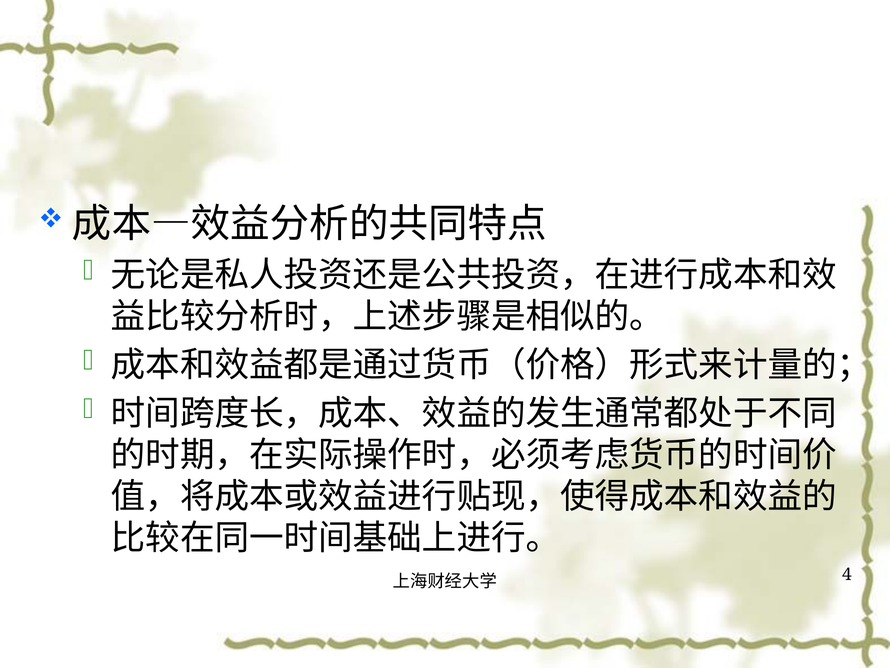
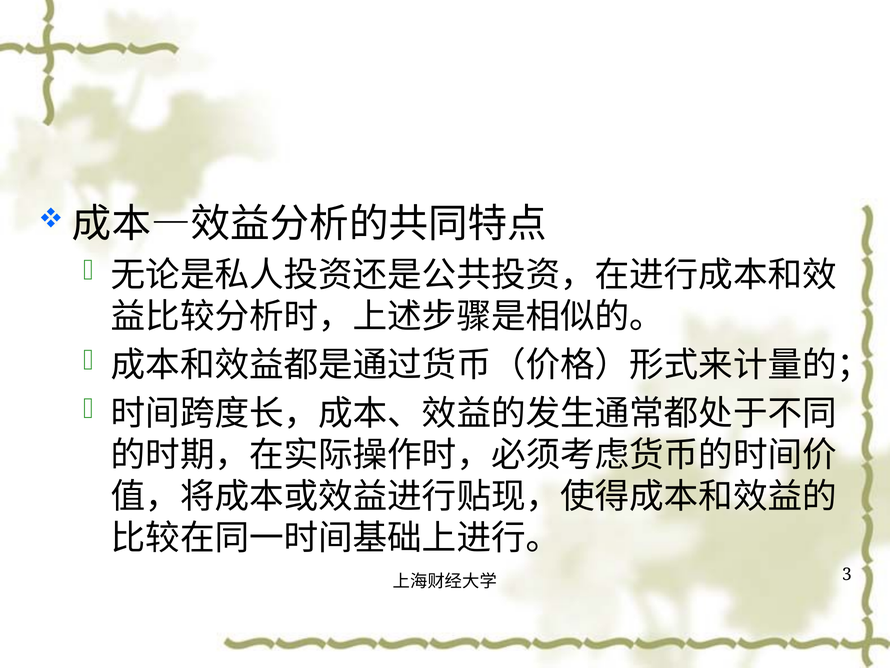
4: 4 -> 3
